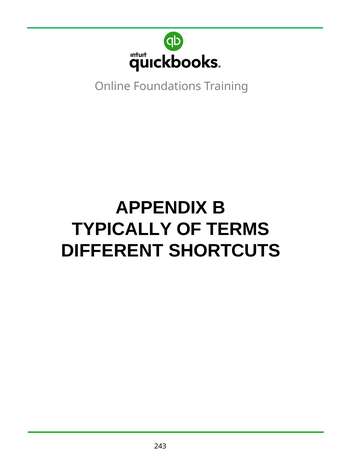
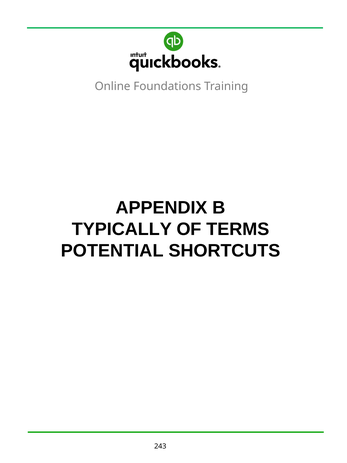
DIFFERENT: DIFFERENT -> POTENTIAL
